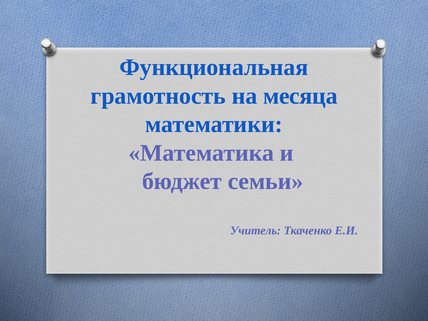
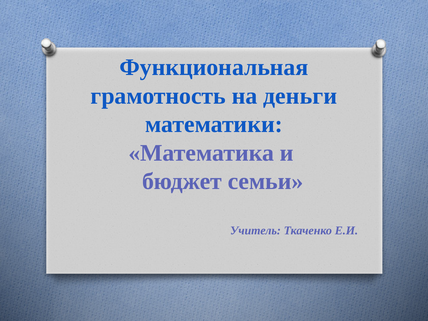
месяца: месяца -> деньги
